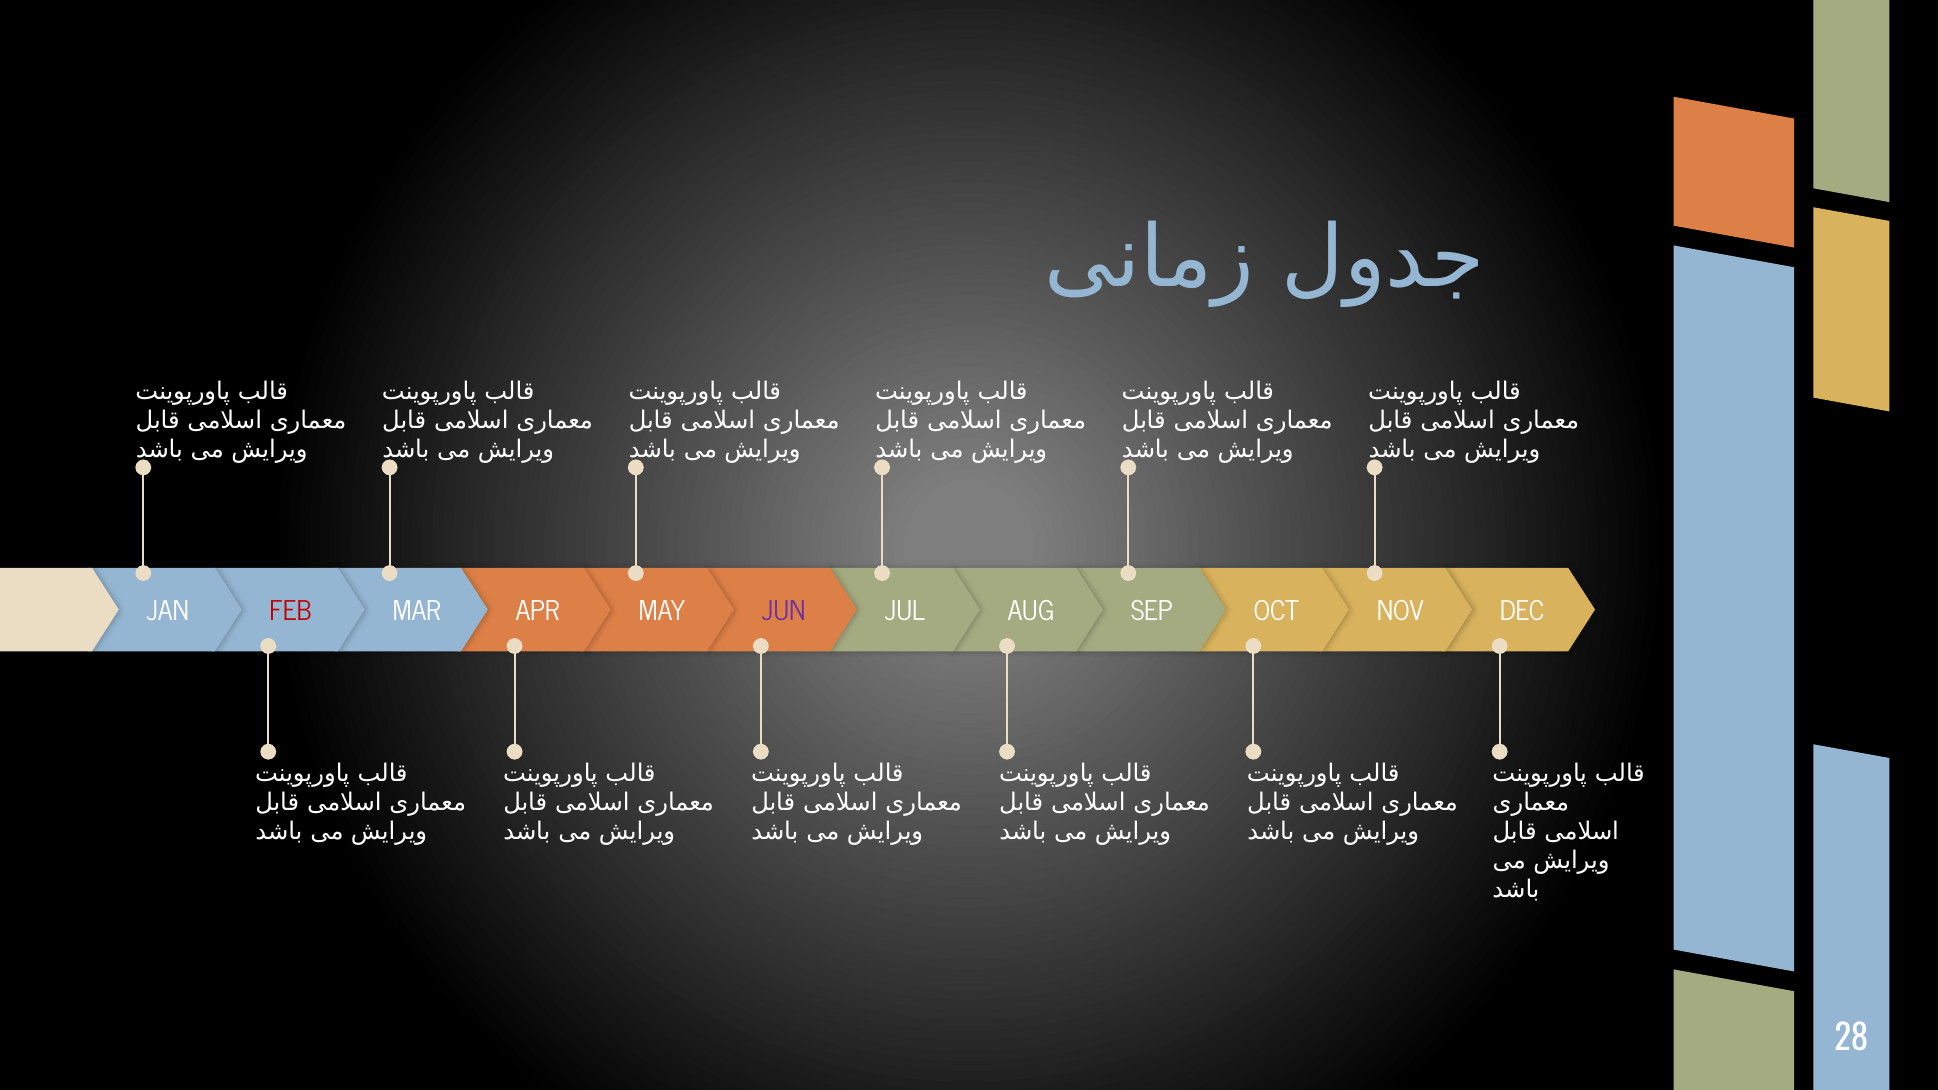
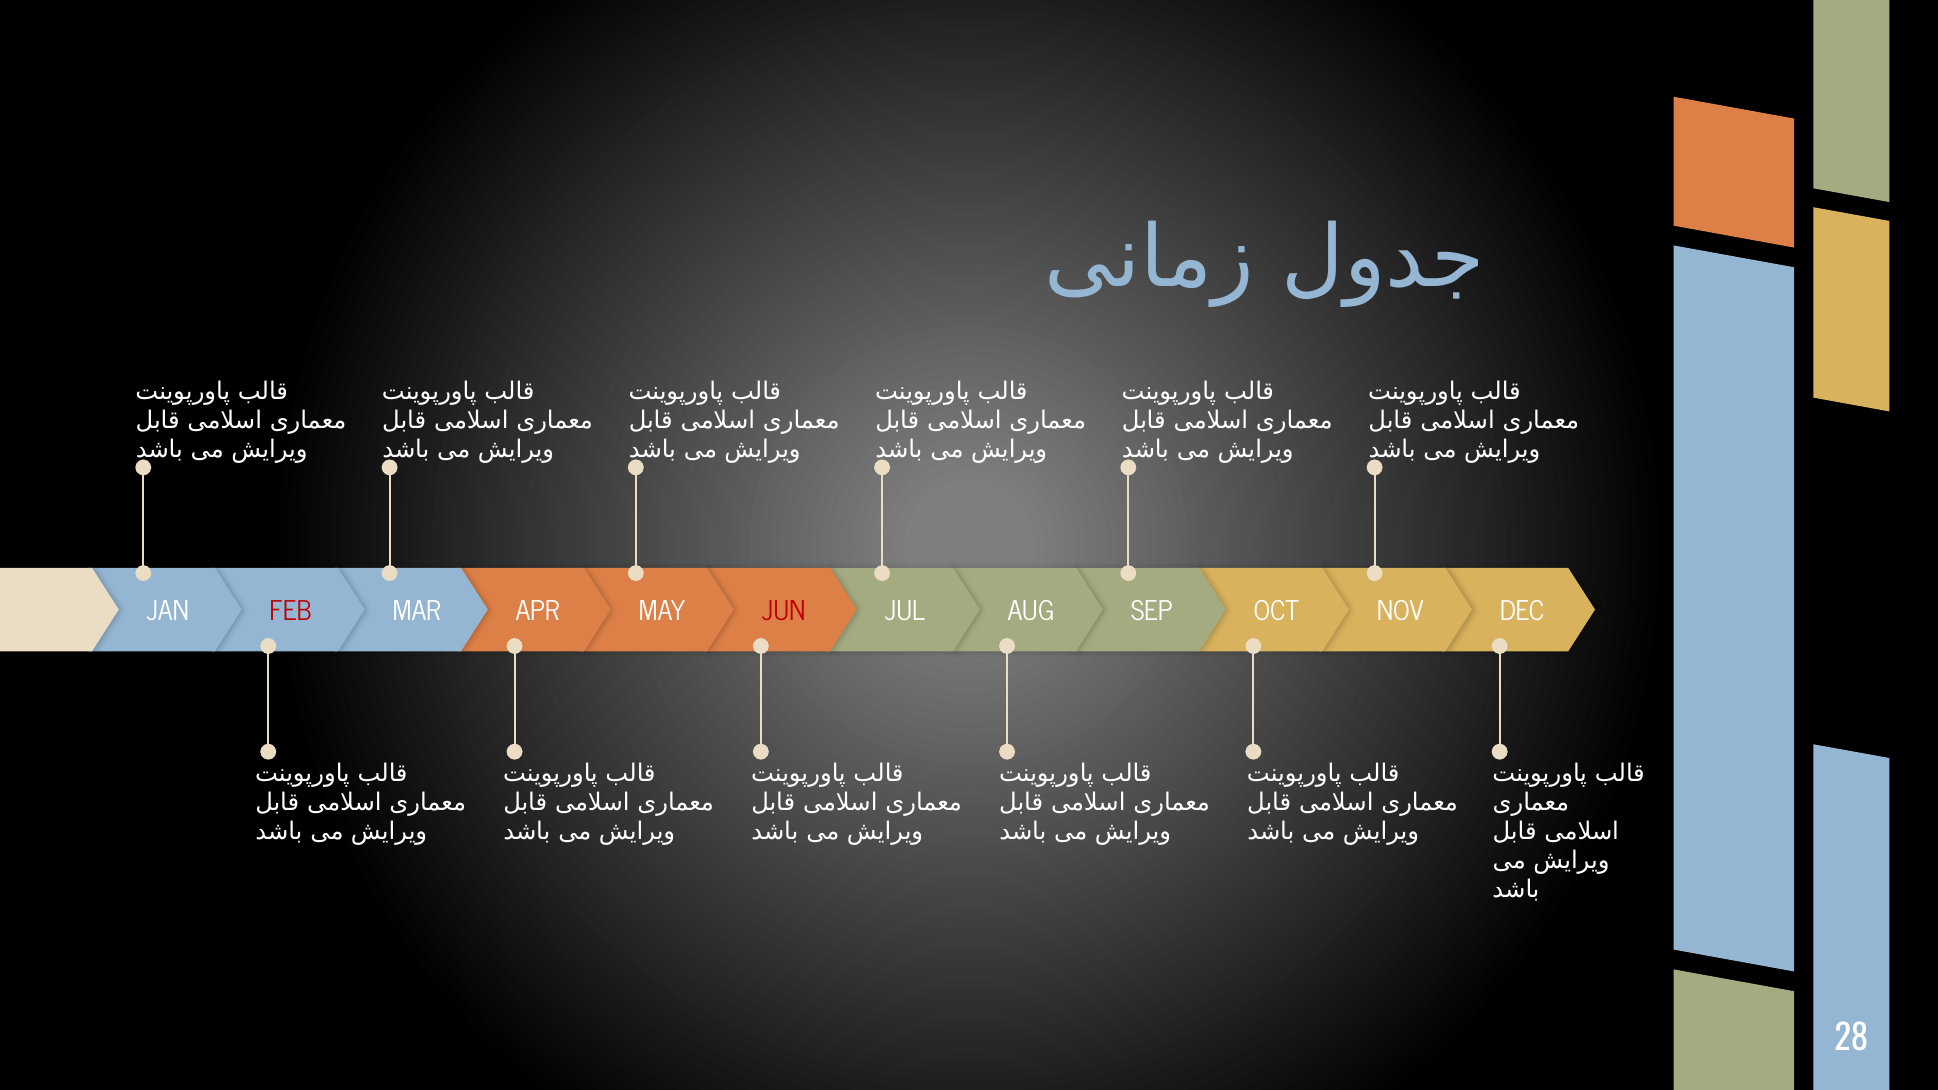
JUN colour: purple -> red
